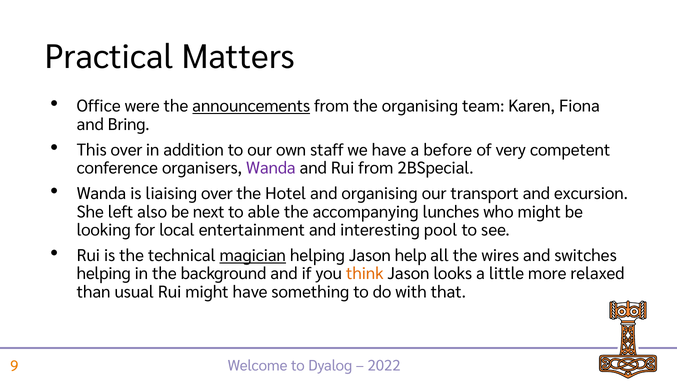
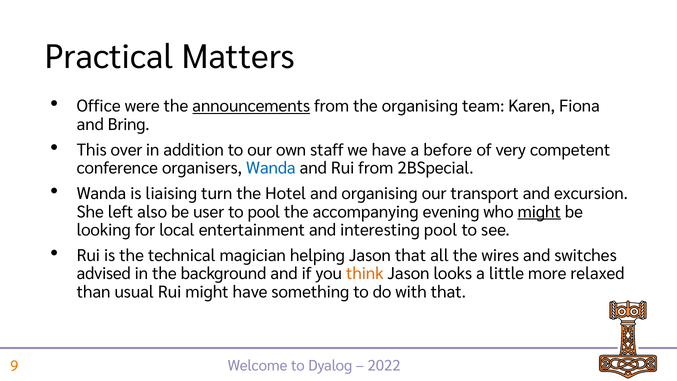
Wanda at (271, 168) colour: purple -> blue
liaising over: over -> turn
next: next -> user
to able: able -> pool
lunches: lunches -> evening
might at (539, 212) underline: none -> present
magician underline: present -> none
Jason help: help -> that
helping at (104, 274): helping -> advised
